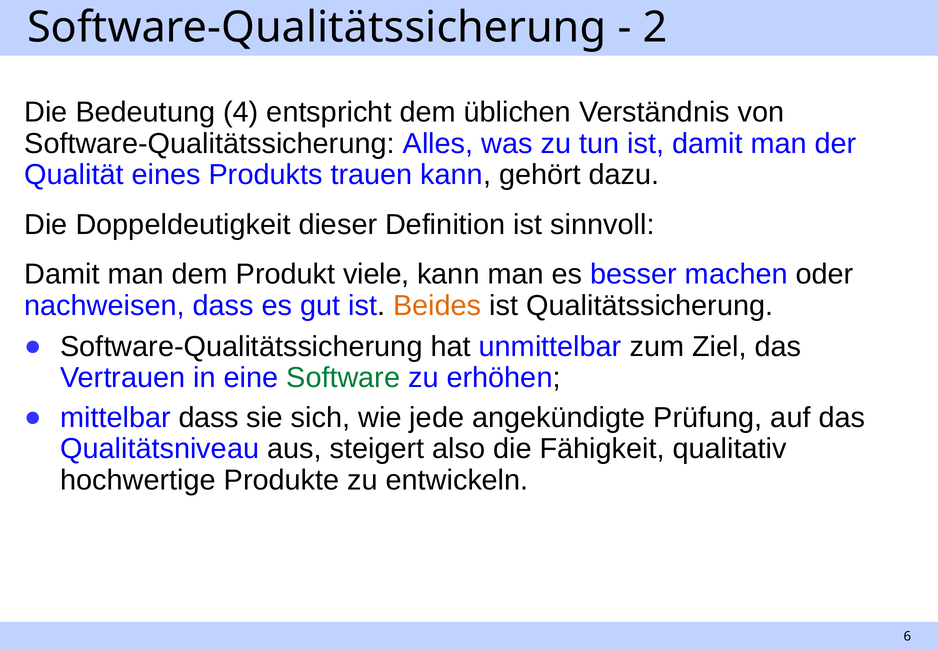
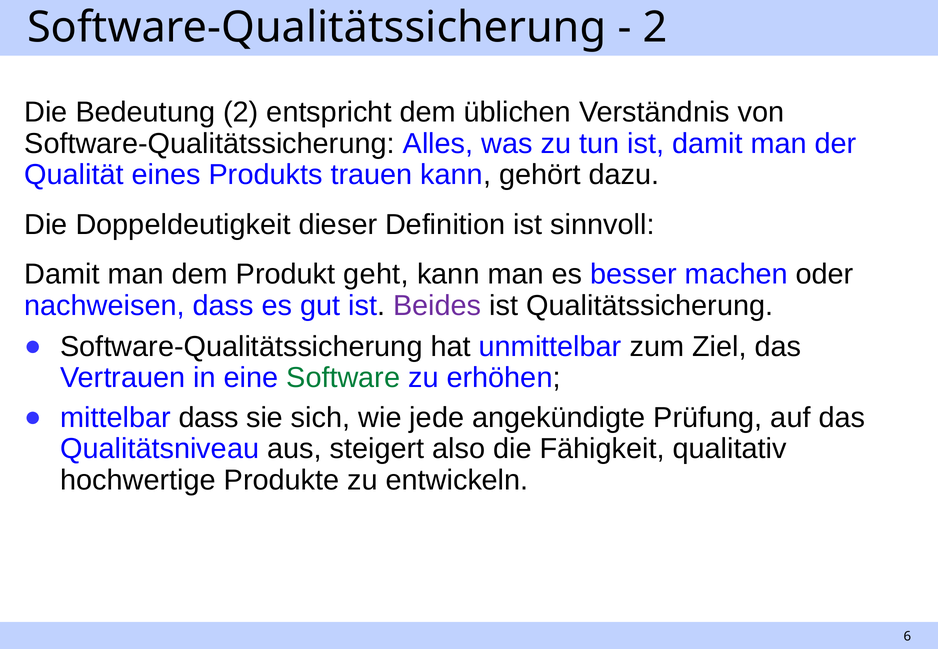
Bedeutung 4: 4 -> 2
viele: viele -> geht
Beides colour: orange -> purple
